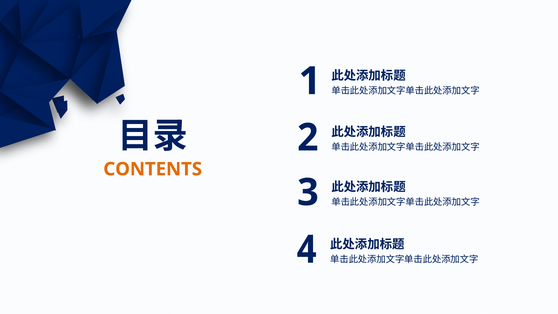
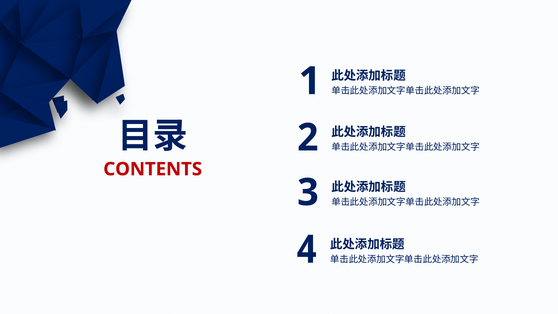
CONTENTS colour: orange -> red
